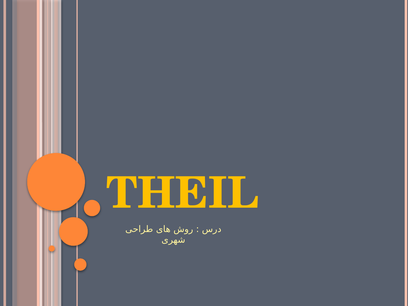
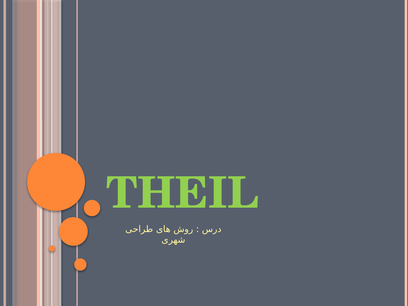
THEIL colour: yellow -> light green
